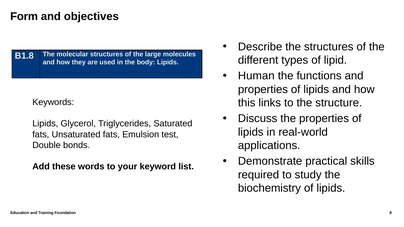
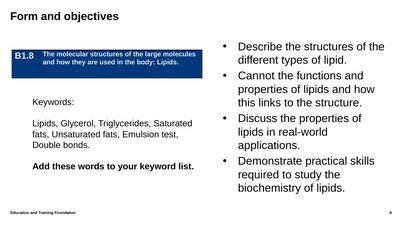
Human: Human -> Cannot
